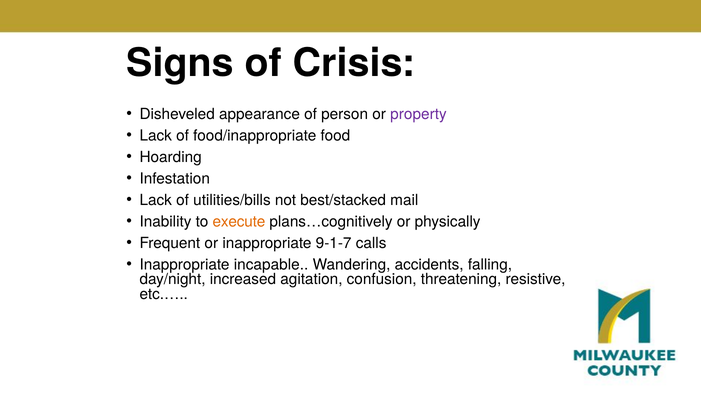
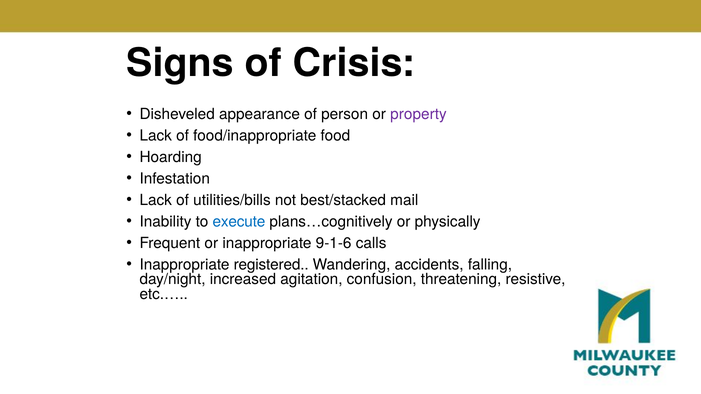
execute colour: orange -> blue
9-1-7: 9-1-7 -> 9-1-6
incapable: incapable -> registered
